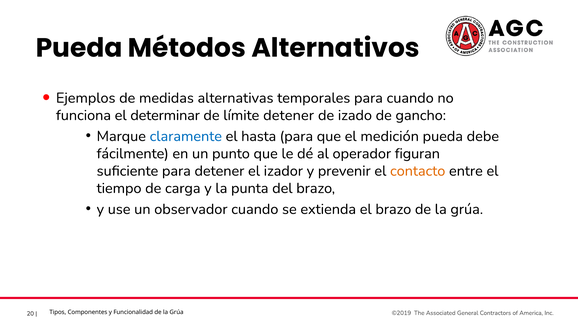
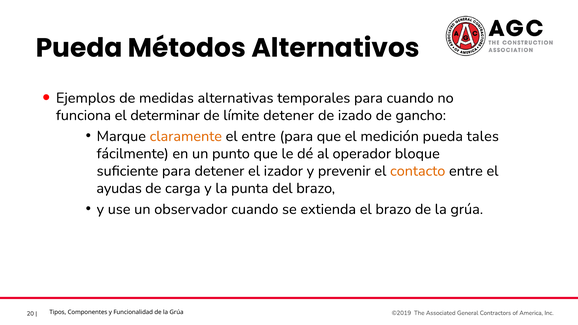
claramente colour: blue -> orange
el hasta: hasta -> entre
debe: debe -> tales
figuran: figuran -> bloque
tiempo: tiempo -> ayudas
